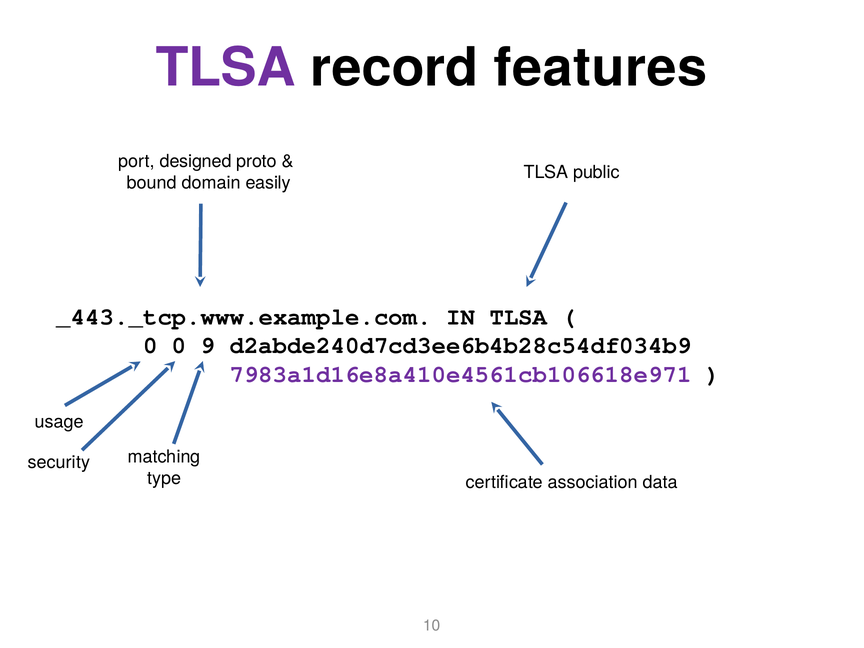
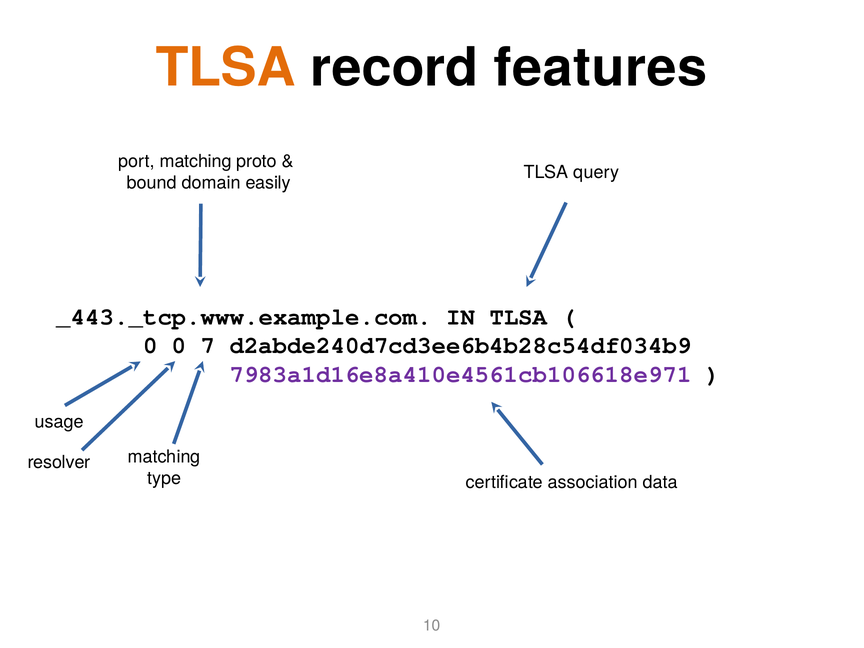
TLSA at (226, 68) colour: purple -> orange
port designed: designed -> matching
public: public -> query
9: 9 -> 7
security: security -> resolver
